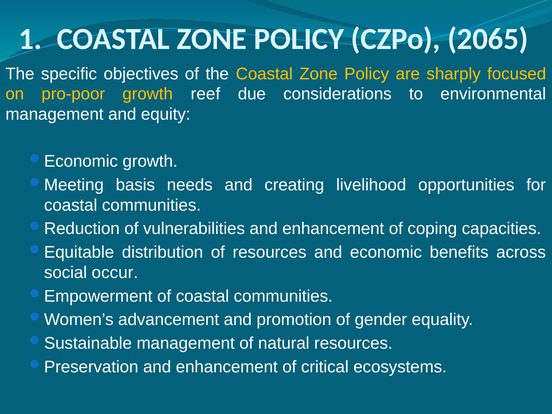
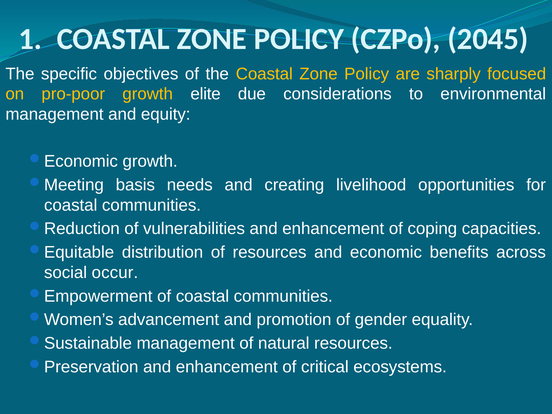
2065: 2065 -> 2045
reef: reef -> elite
